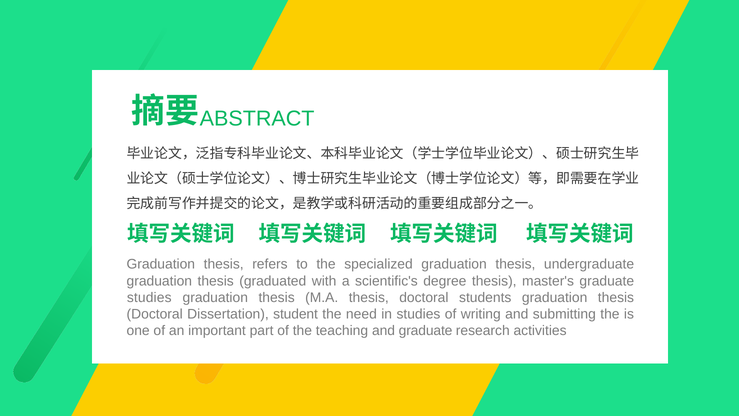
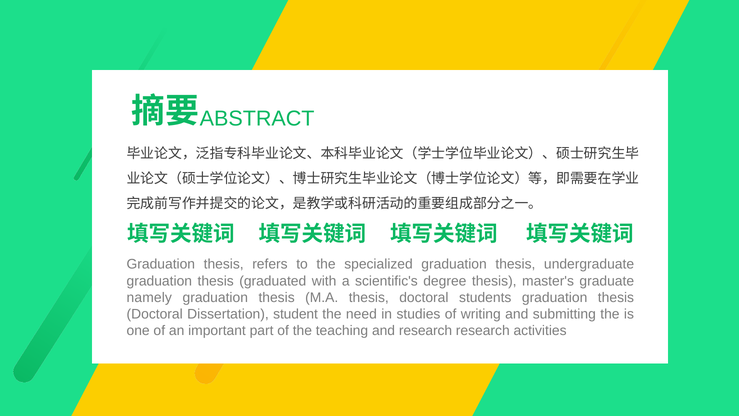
studies at (149, 297): studies -> namely
and graduate: graduate -> research
